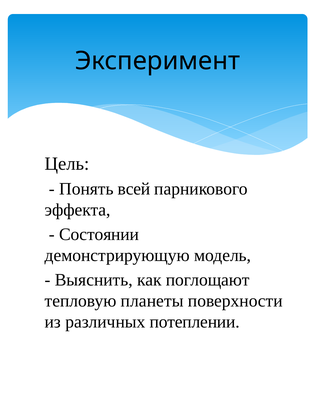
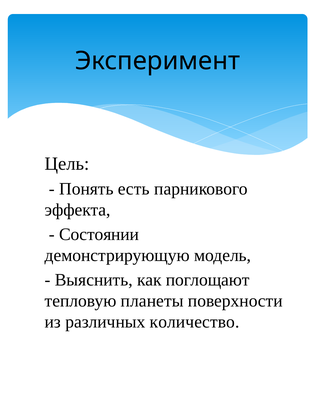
всей: всей -> есть
потеплении: потеплении -> количество
